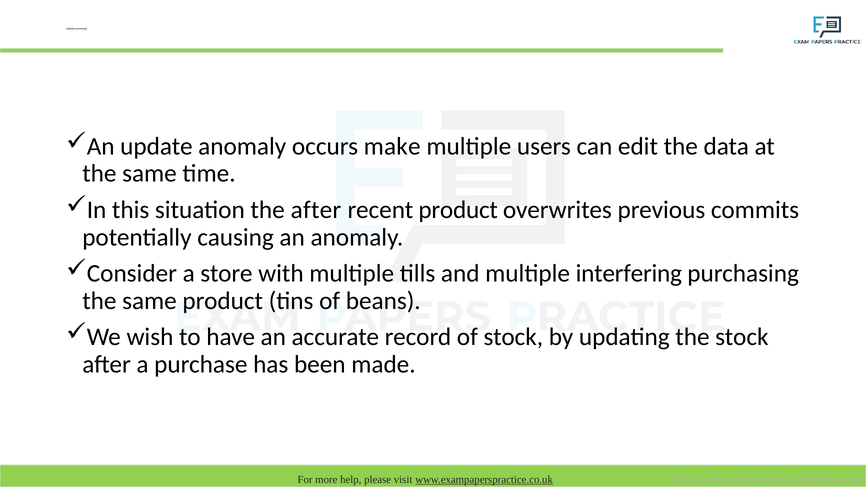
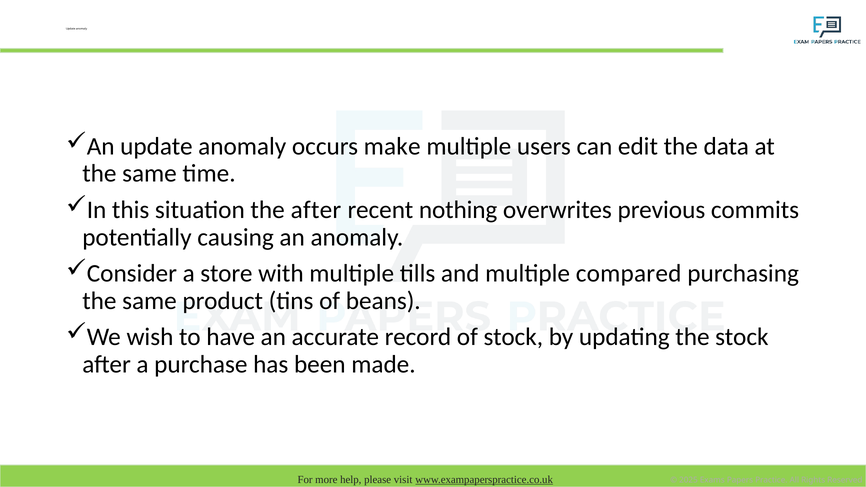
recent product: product -> nothing
interfering: interfering -> compared
